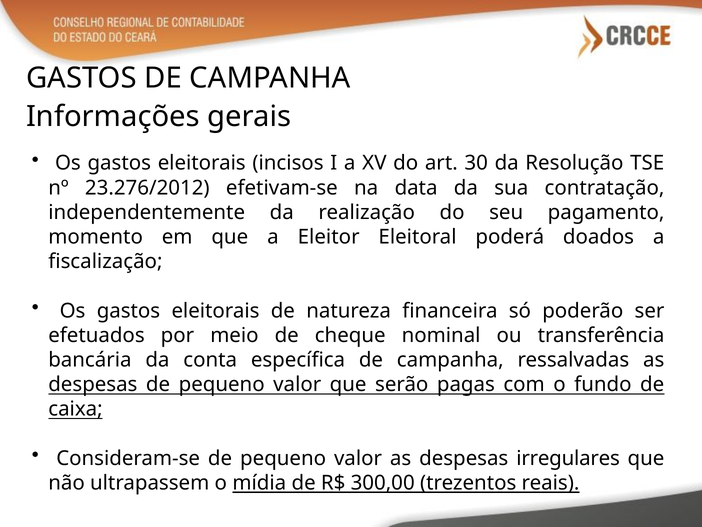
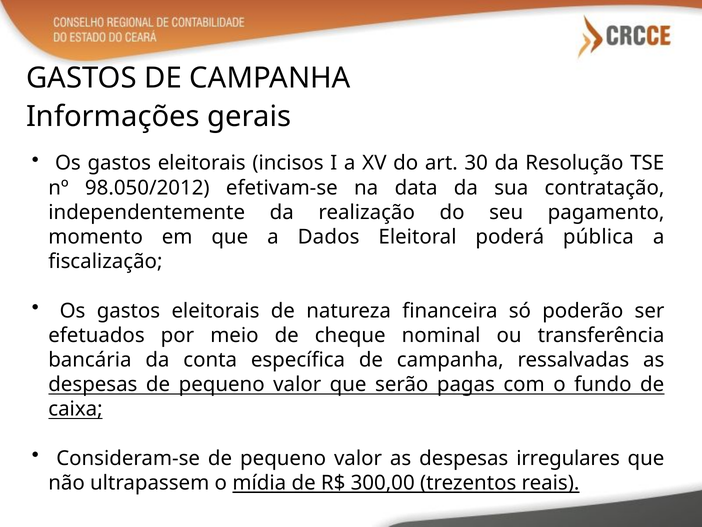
23.276/2012: 23.276/2012 -> 98.050/2012
Eleitor: Eleitor -> Dados
doados: doados -> pública
